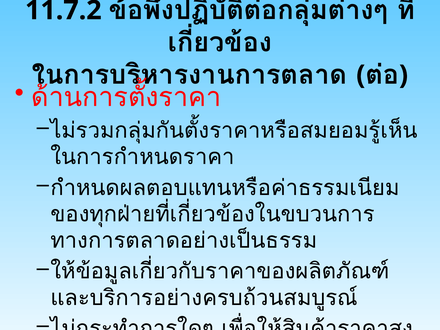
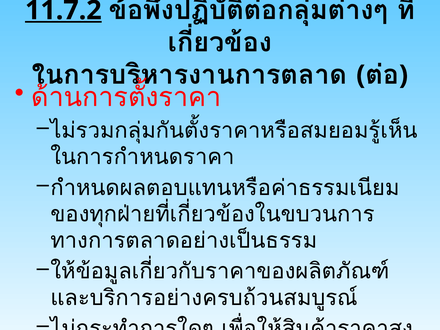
11.7.2 underline: none -> present
